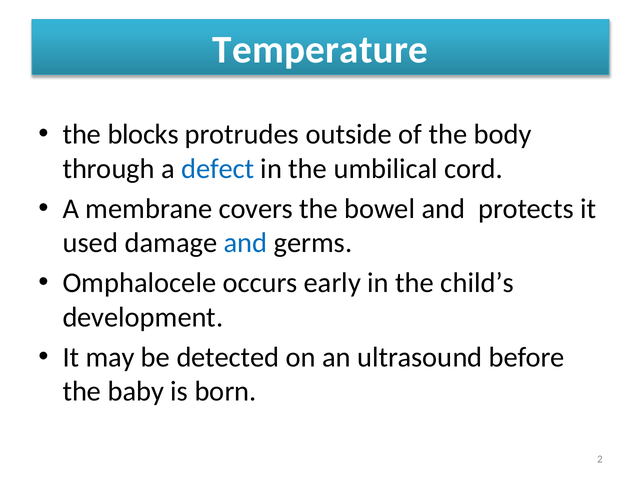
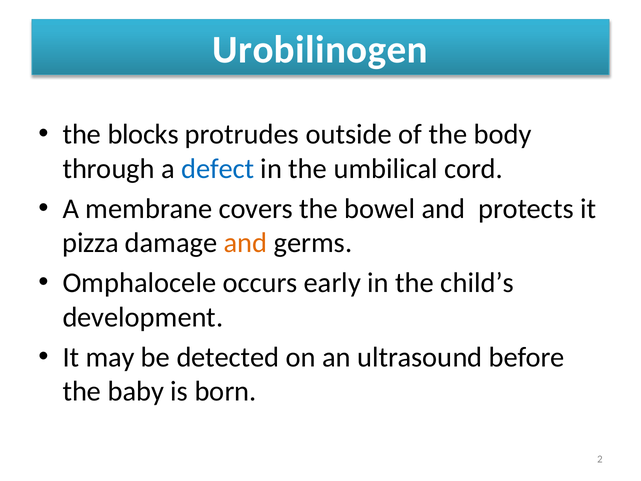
Temperature: Temperature -> Urobilinogen
used: used -> pizza
and at (245, 243) colour: blue -> orange
